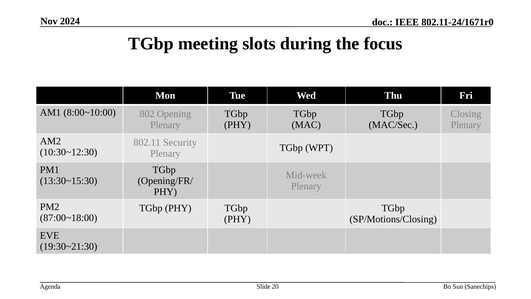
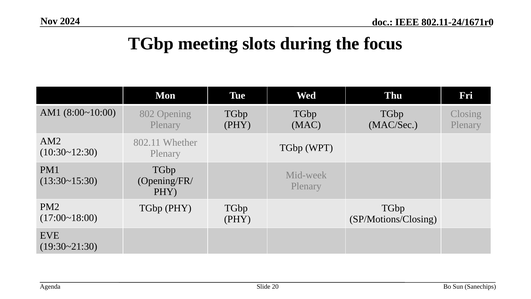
Security: Security -> Whether
87:00~18:00: 87:00~18:00 -> 17:00~18:00
